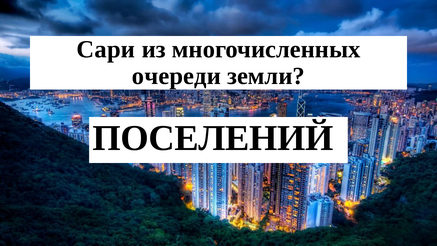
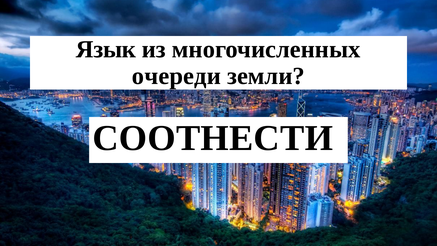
Сари: Сари -> Язык
ПОСЕЛЕНИЙ: ПОСЕЛЕНИЙ -> СООТНЕСТИ
